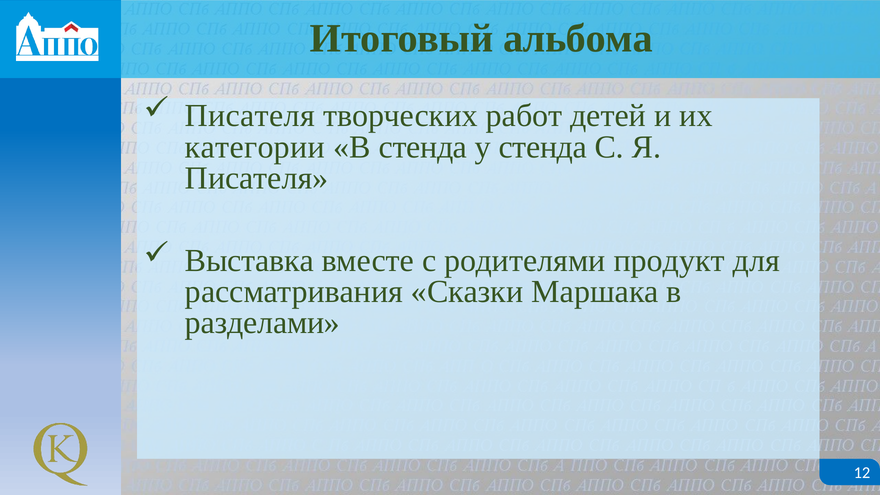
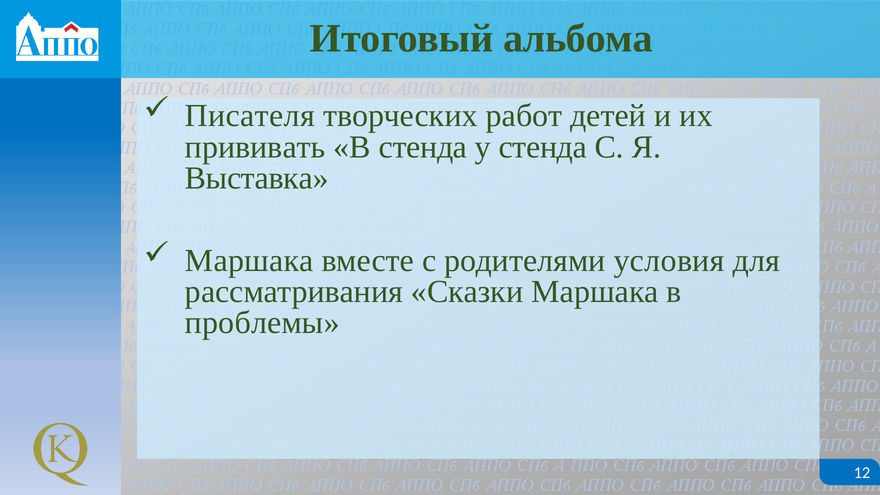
категории: категории -> прививать
Писателя at (257, 178): Писателя -> Выставка
Выставка at (249, 260): Выставка -> Маршака
продукт: продукт -> условия
разделами: разделами -> проблемы
